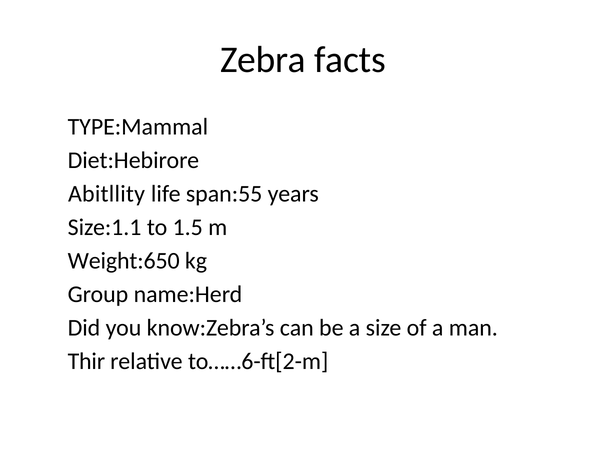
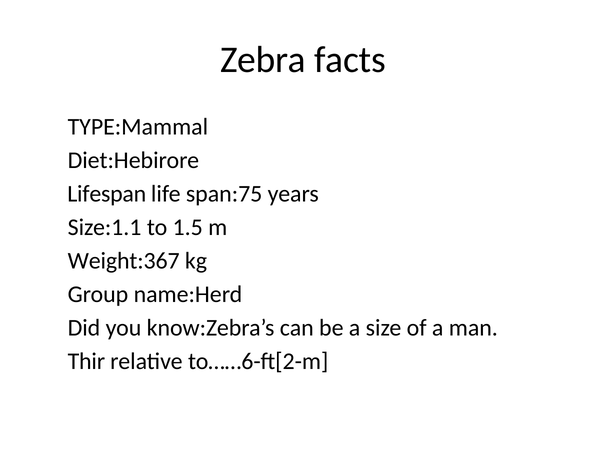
Abitllity: Abitllity -> Lifespan
span:55: span:55 -> span:75
Weight:650: Weight:650 -> Weight:367
